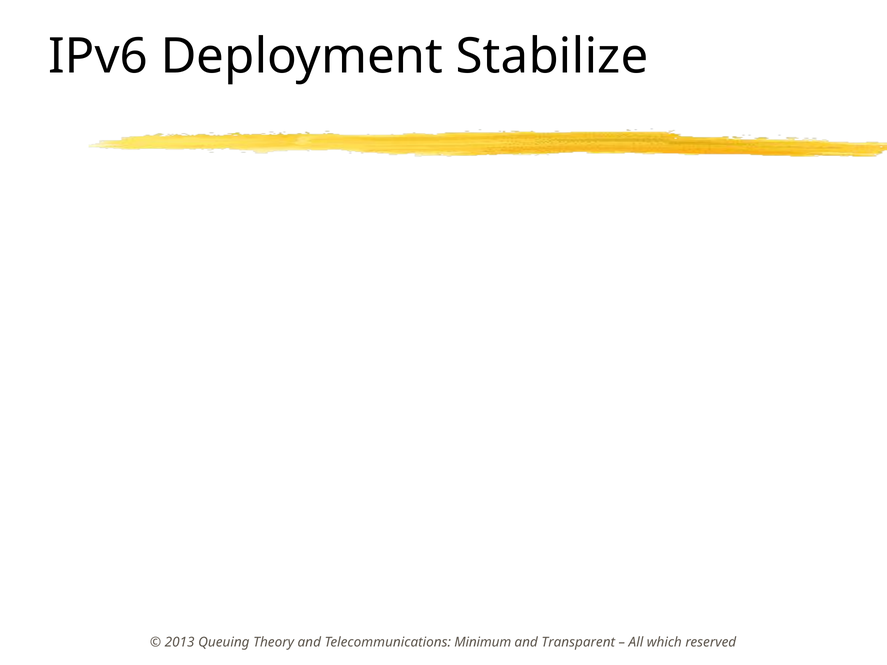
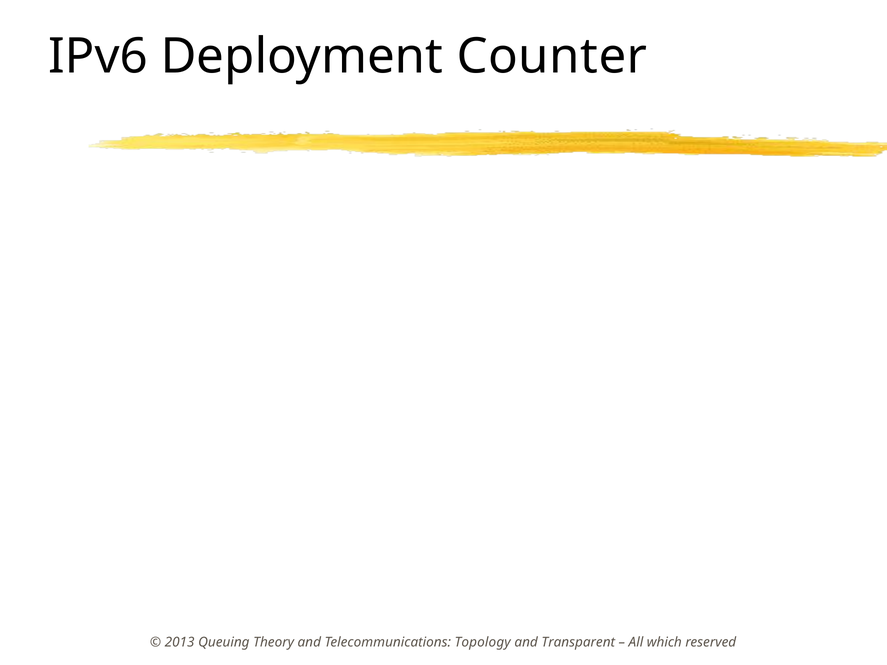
Stabilize: Stabilize -> Counter
Minimum: Minimum -> Topology
